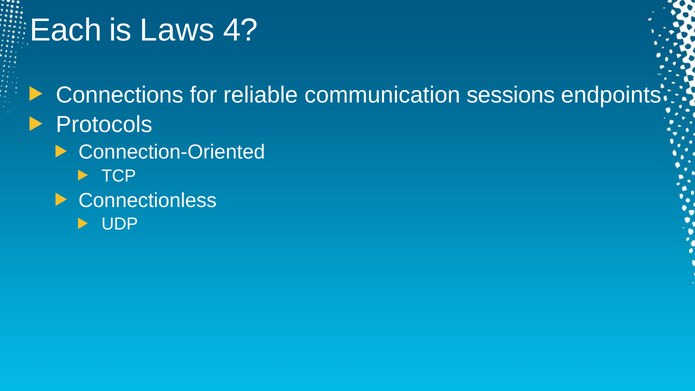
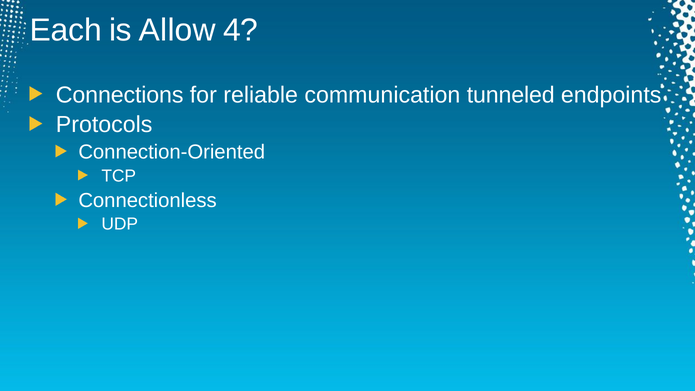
Laws: Laws -> Allow
sessions: sessions -> tunneled
